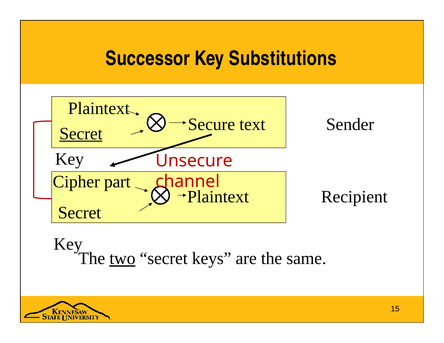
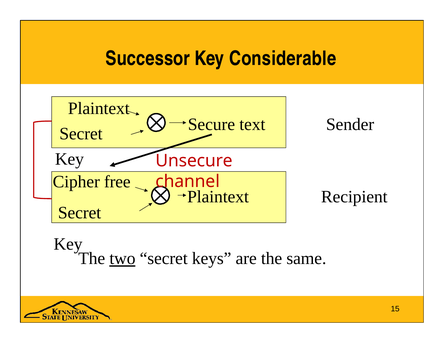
Substitutions: Substitutions -> Considerable
Secret at (81, 134) underline: present -> none
part: part -> free
